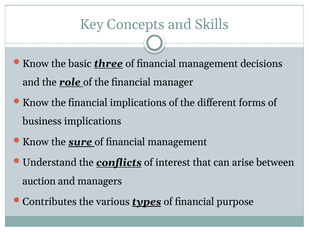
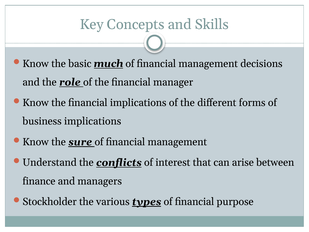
three: three -> much
auction: auction -> finance
Contributes: Contributes -> Stockholder
